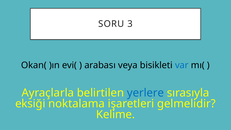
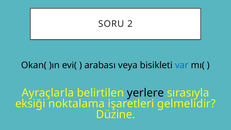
3: 3 -> 2
yerlere colour: blue -> black
Kelime: Kelime -> Düzine
